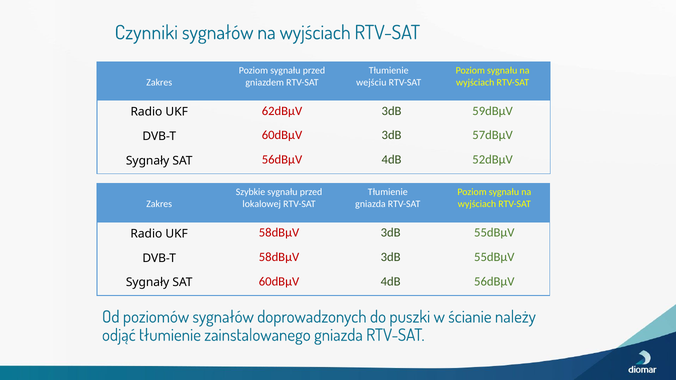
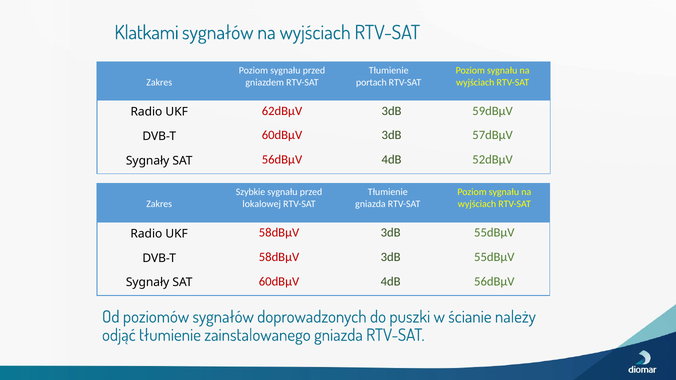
Czynniki: Czynniki -> Klatkami
wejściu: wejściu -> portach
